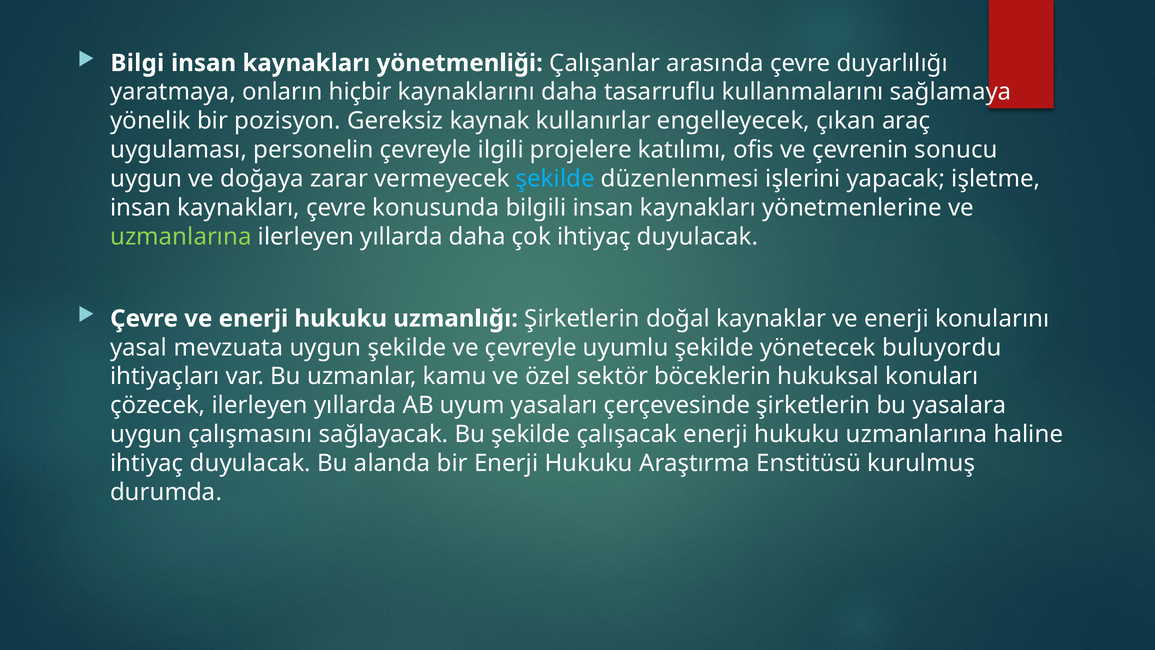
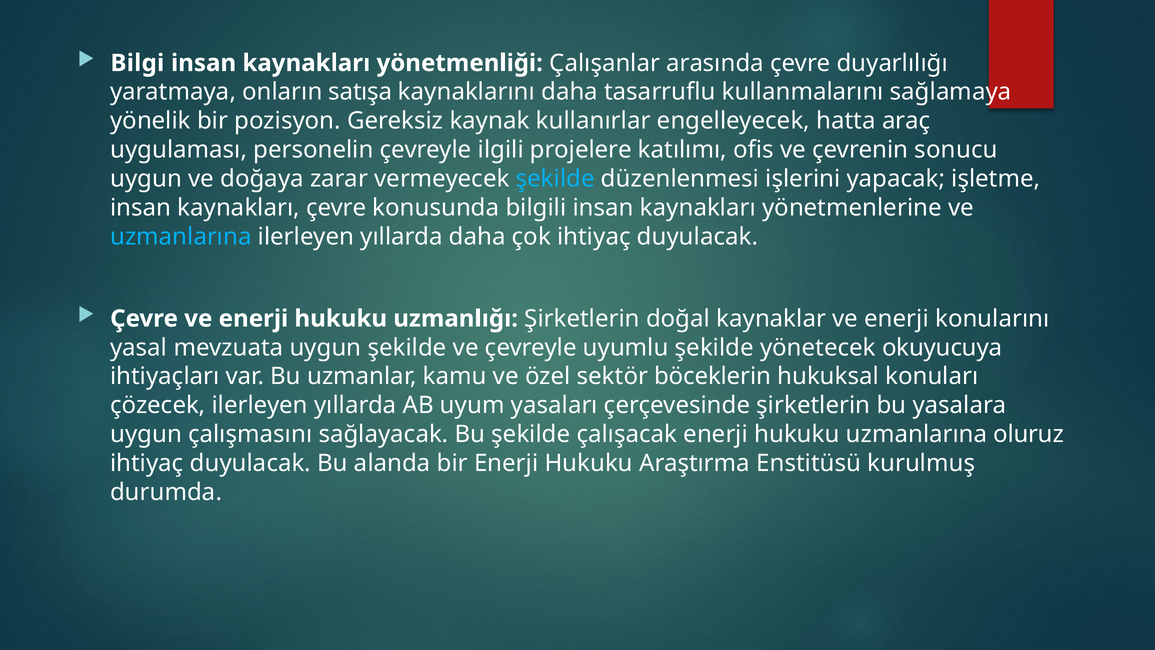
hiçbir: hiçbir -> satışa
çıkan: çıkan -> hatta
uzmanlarına at (181, 237) colour: light green -> light blue
buluyordu: buluyordu -> okuyucuya
haline: haline -> oluruz
